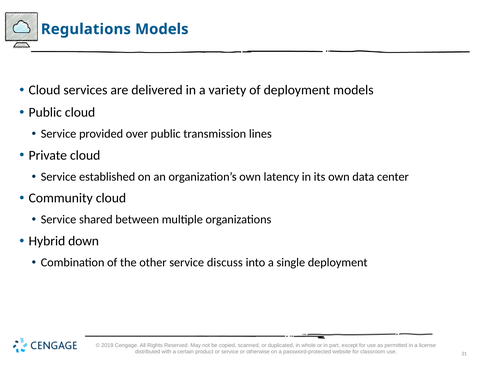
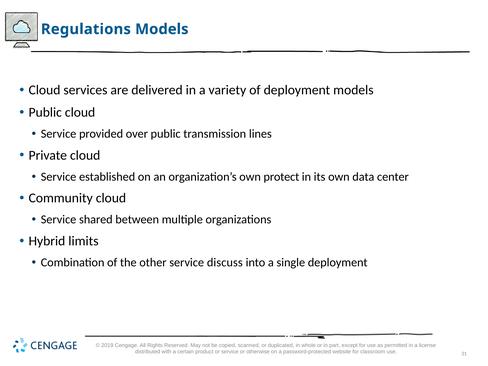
latency: latency -> protect
down: down -> limits
